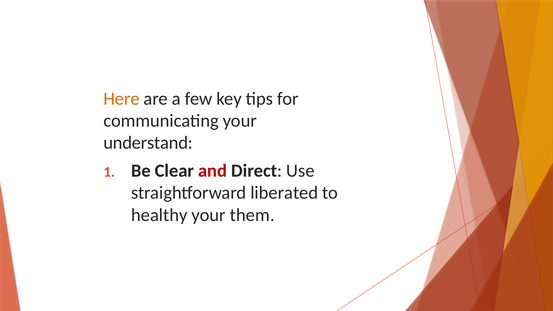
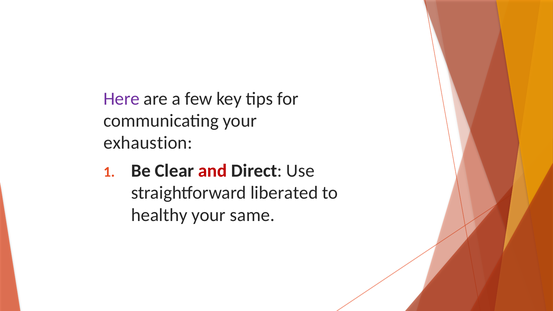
Here colour: orange -> purple
understand: understand -> exhaustion
them: them -> same
